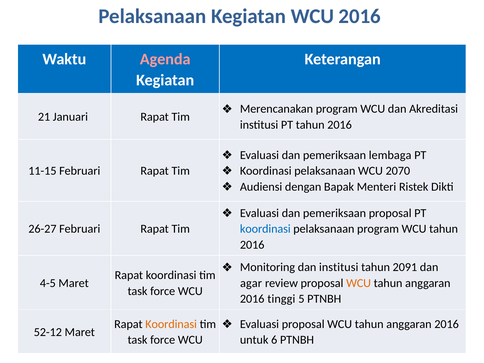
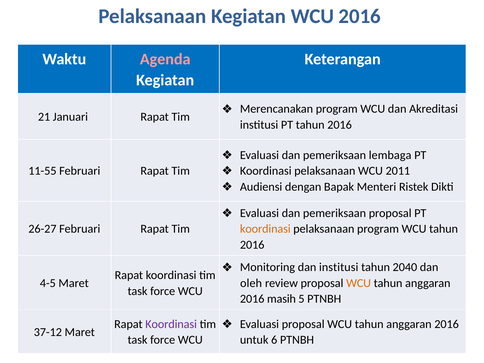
2070: 2070 -> 2011
11-15: 11-15 -> 11-55
koordinasi at (265, 229) colour: blue -> orange
2091: 2091 -> 2040
agar: agar -> oleh
tinggi: tinggi -> masih
Koordinasi at (171, 324) colour: orange -> purple
52-12: 52-12 -> 37-12
